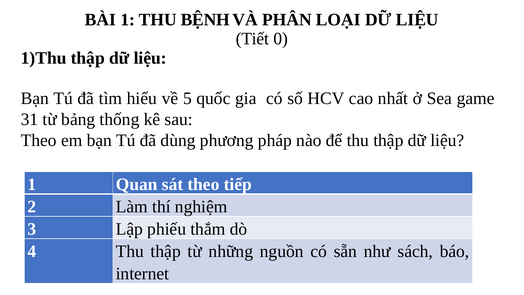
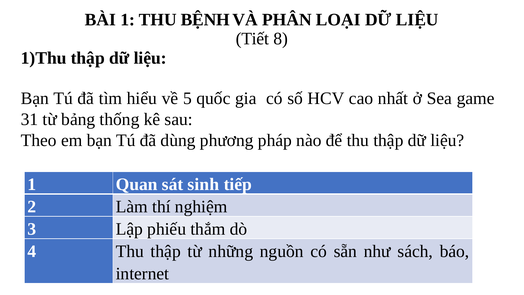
0: 0 -> 8
sát theo: theo -> sinh
